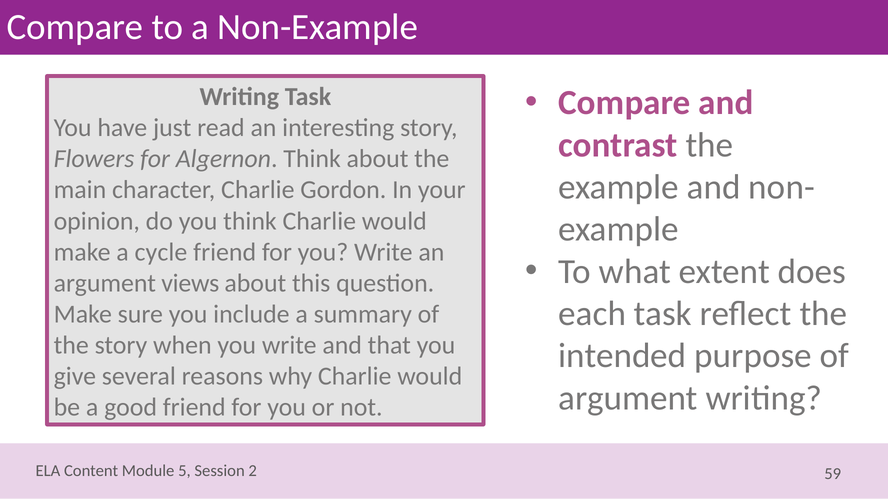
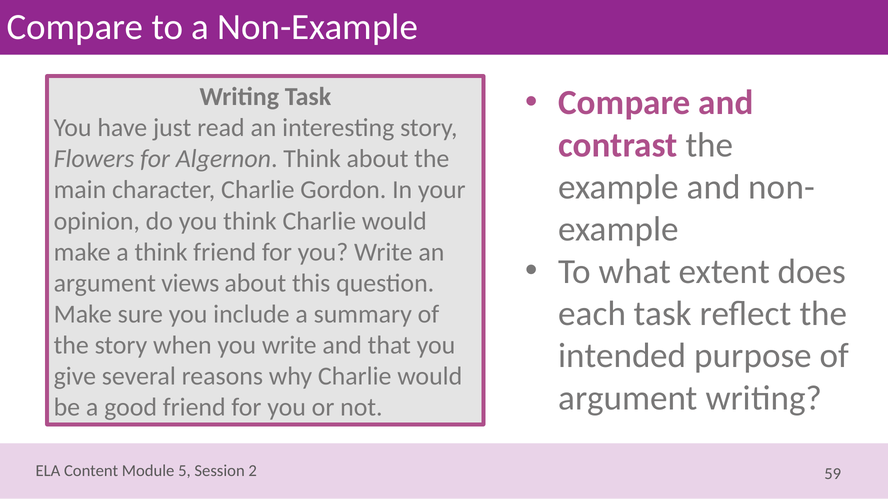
a cycle: cycle -> think
